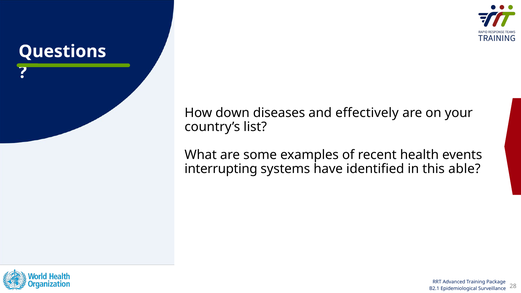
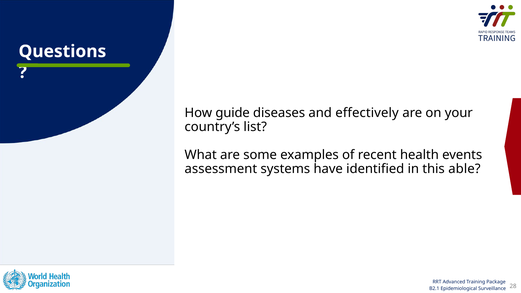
down: down -> guide
interrupting: interrupting -> assessment
